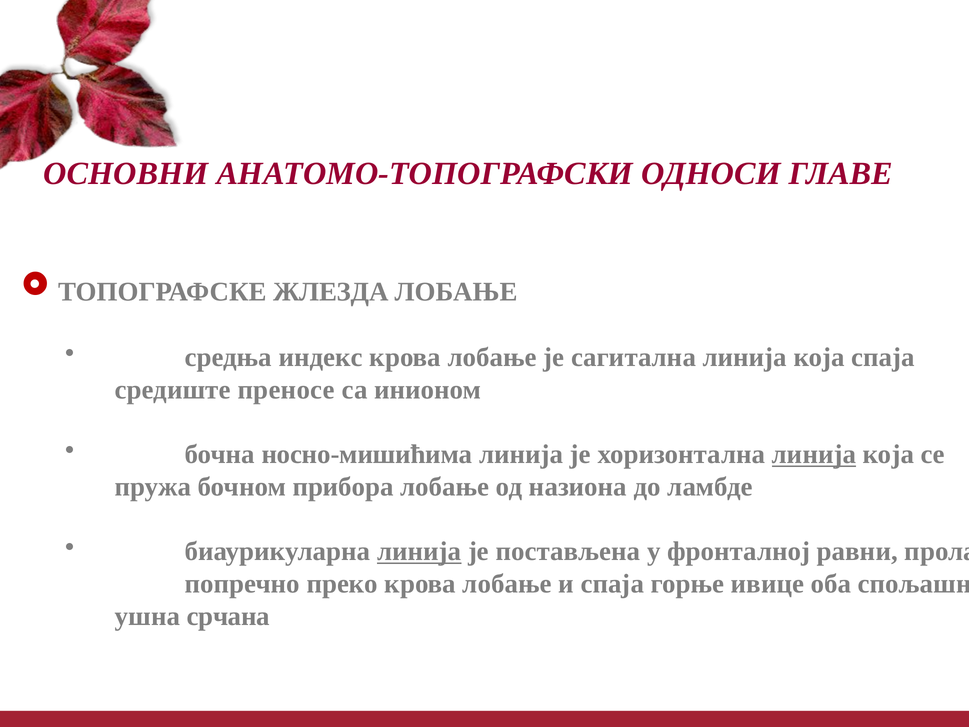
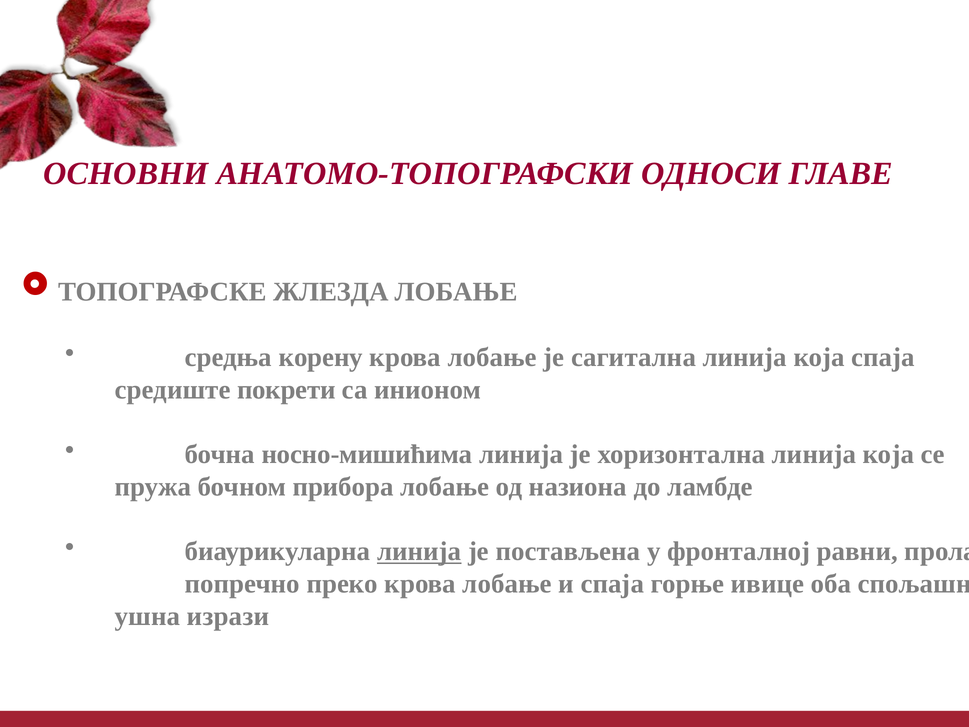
индекс: индекс -> корену
преносе: преносе -> покрети
линија at (814, 454) underline: present -> none
срчана: срчана -> изрази
